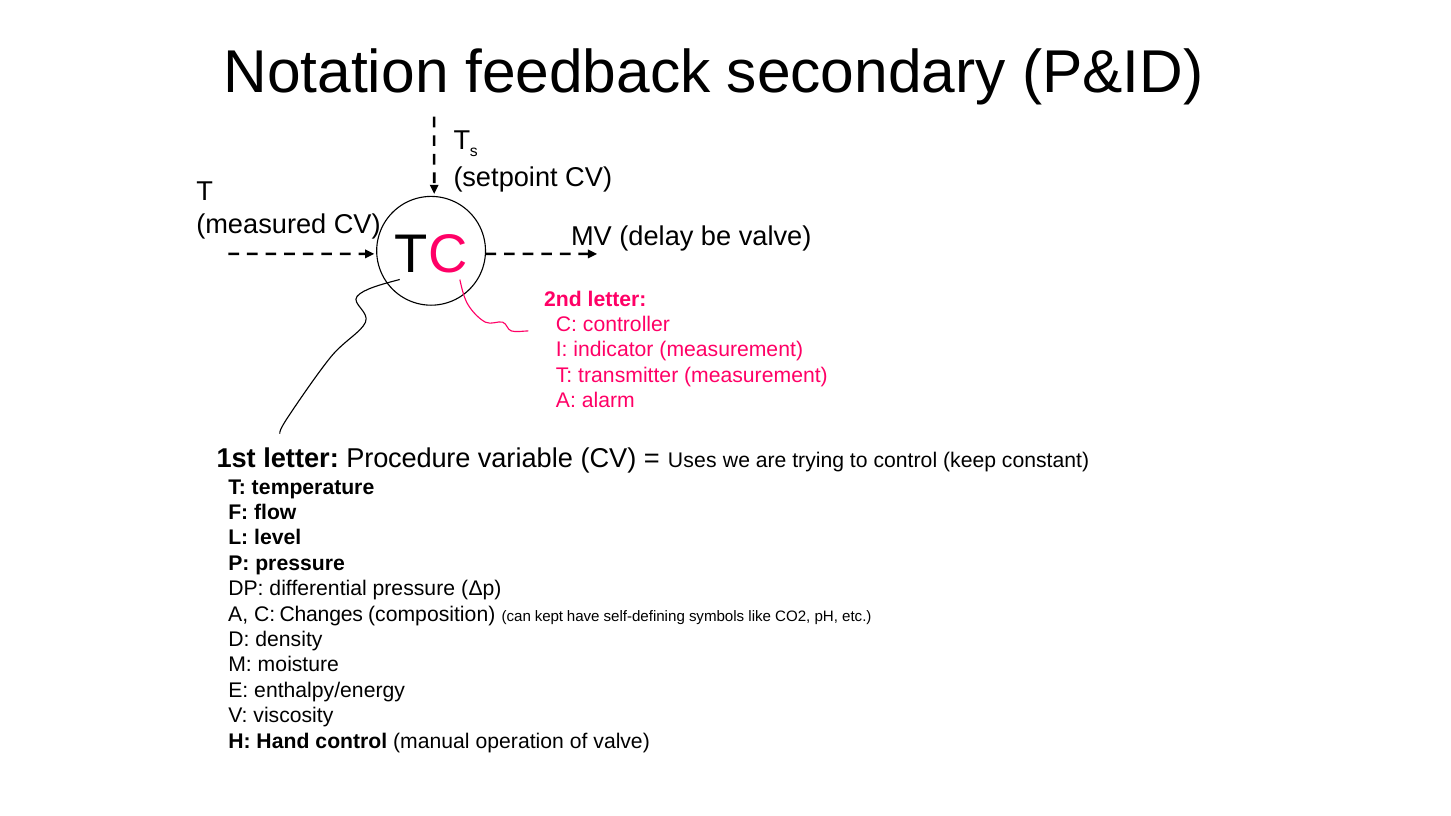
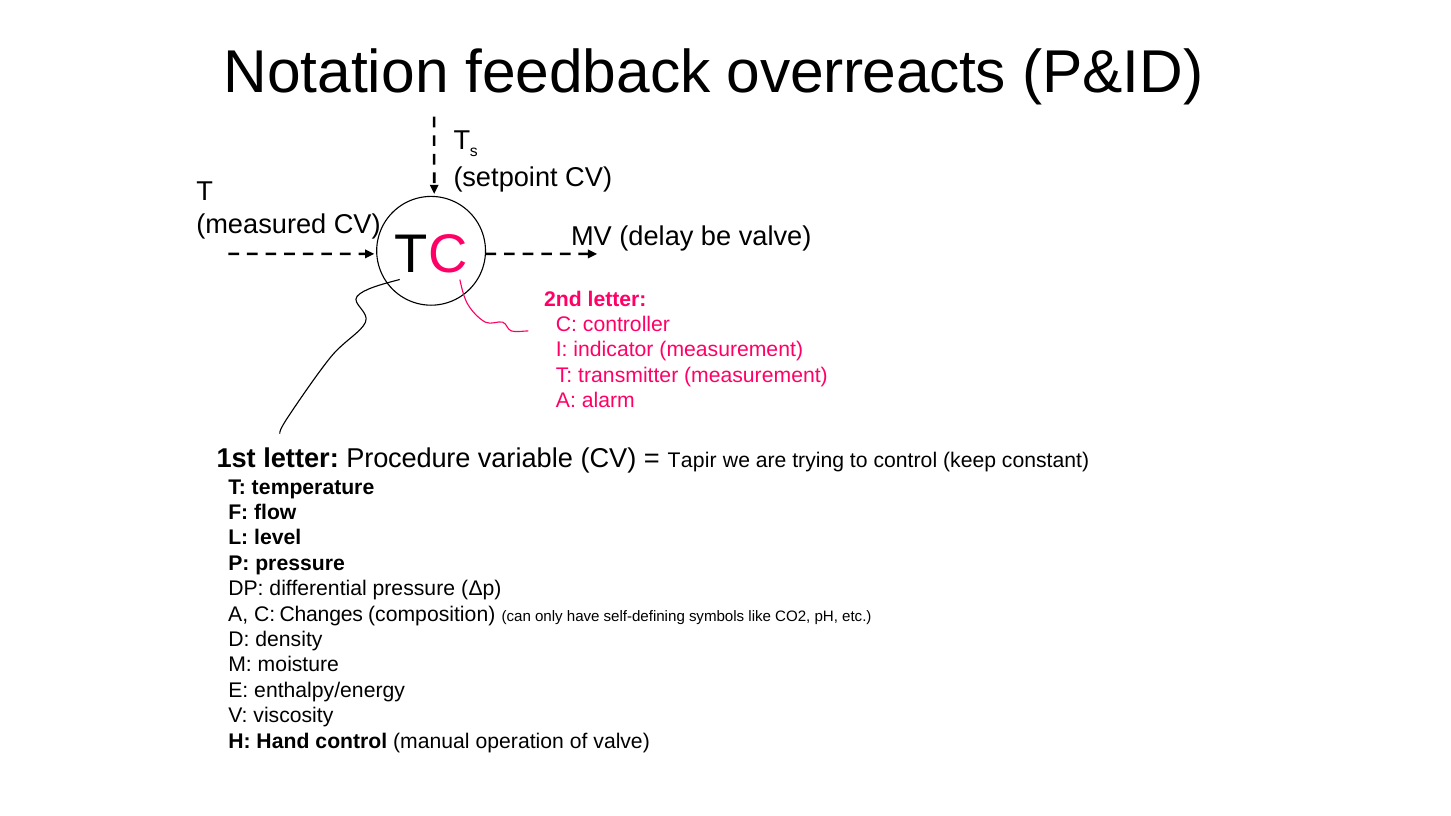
secondary: secondary -> overreacts
Uses: Uses -> Tapir
kept: kept -> only
